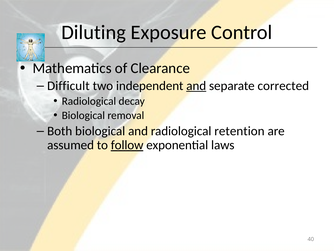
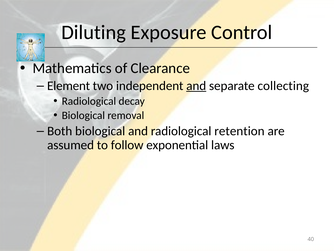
Difficult: Difficult -> Element
corrected: corrected -> collecting
follow underline: present -> none
